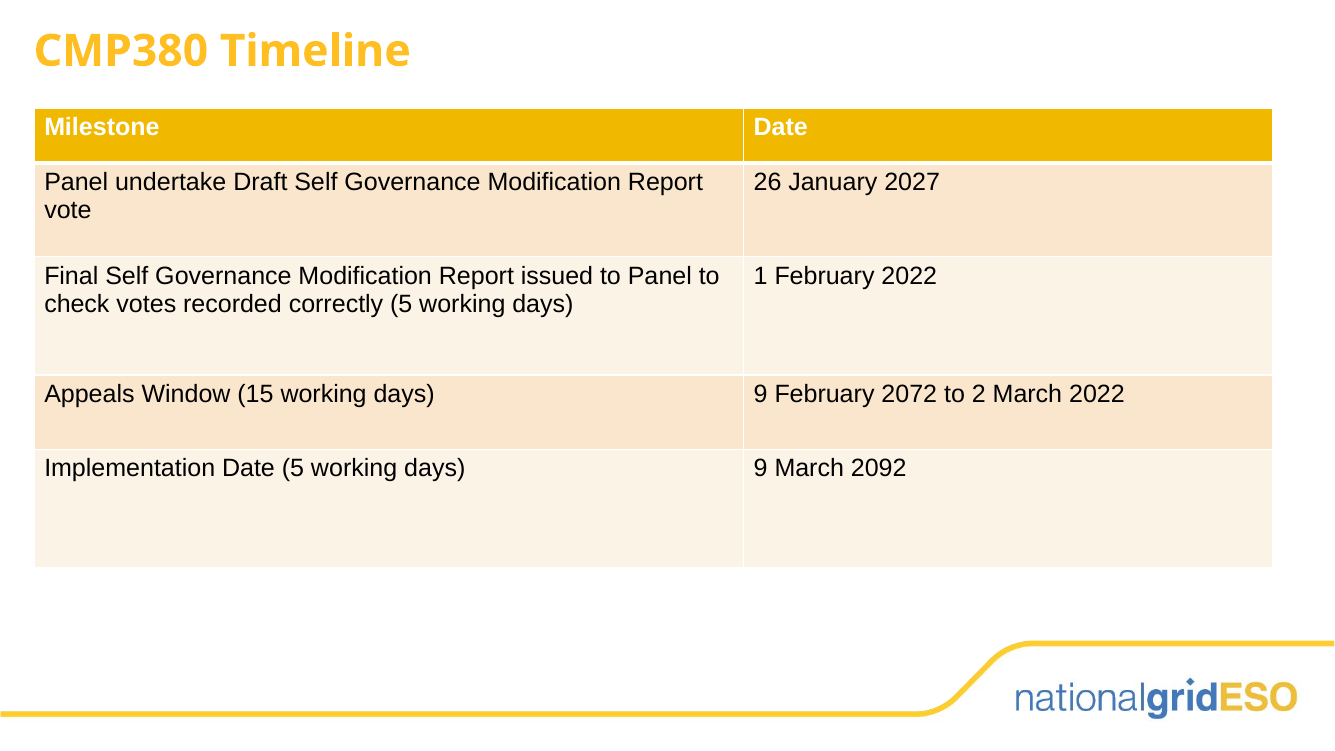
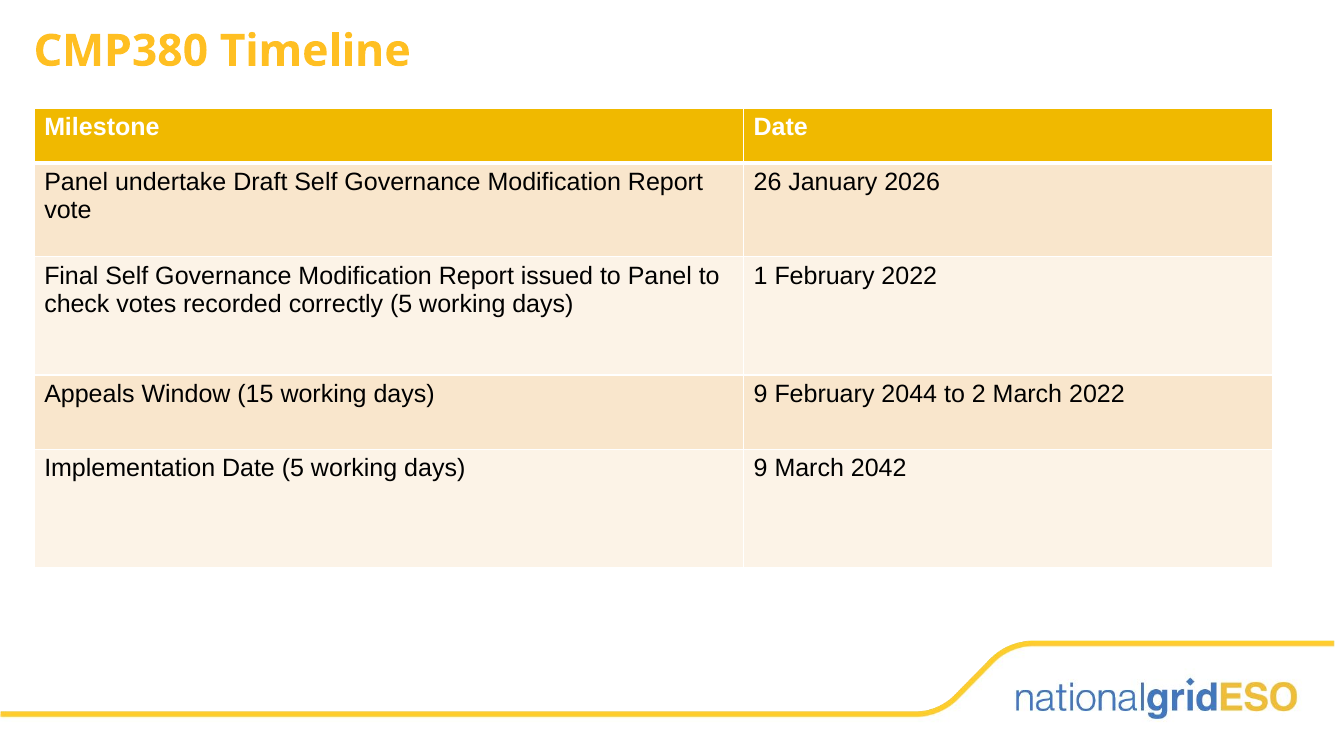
2027: 2027 -> 2026
2072: 2072 -> 2044
2092: 2092 -> 2042
